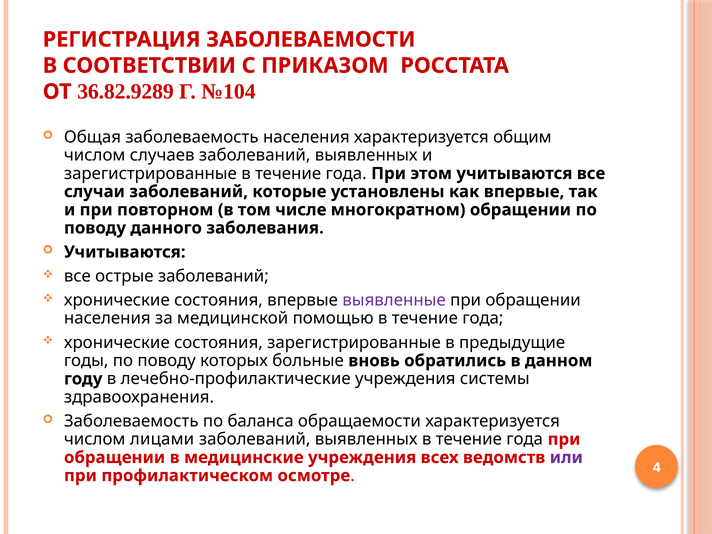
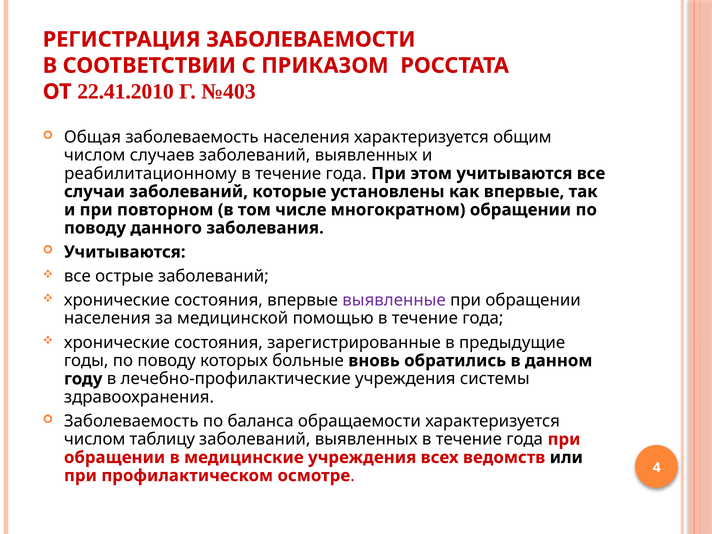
36.82.9289: 36.82.9289 -> 22.41.2010
№104: №104 -> №403
зарегистрированные at (150, 173): зарегистрированные -> реабилитационному
лицами: лицами -> таблицу
или colour: purple -> black
